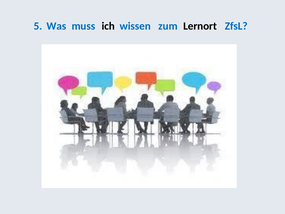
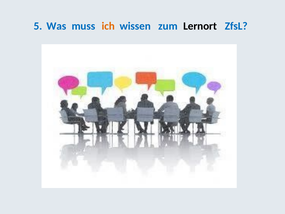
ich colour: black -> orange
